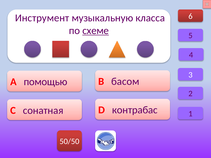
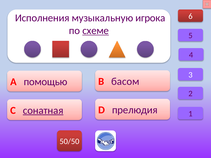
Инструмент: Инструмент -> Исполнения
класса: класса -> игрока
контрабас: контрабас -> прелюдия
сонатная underline: none -> present
